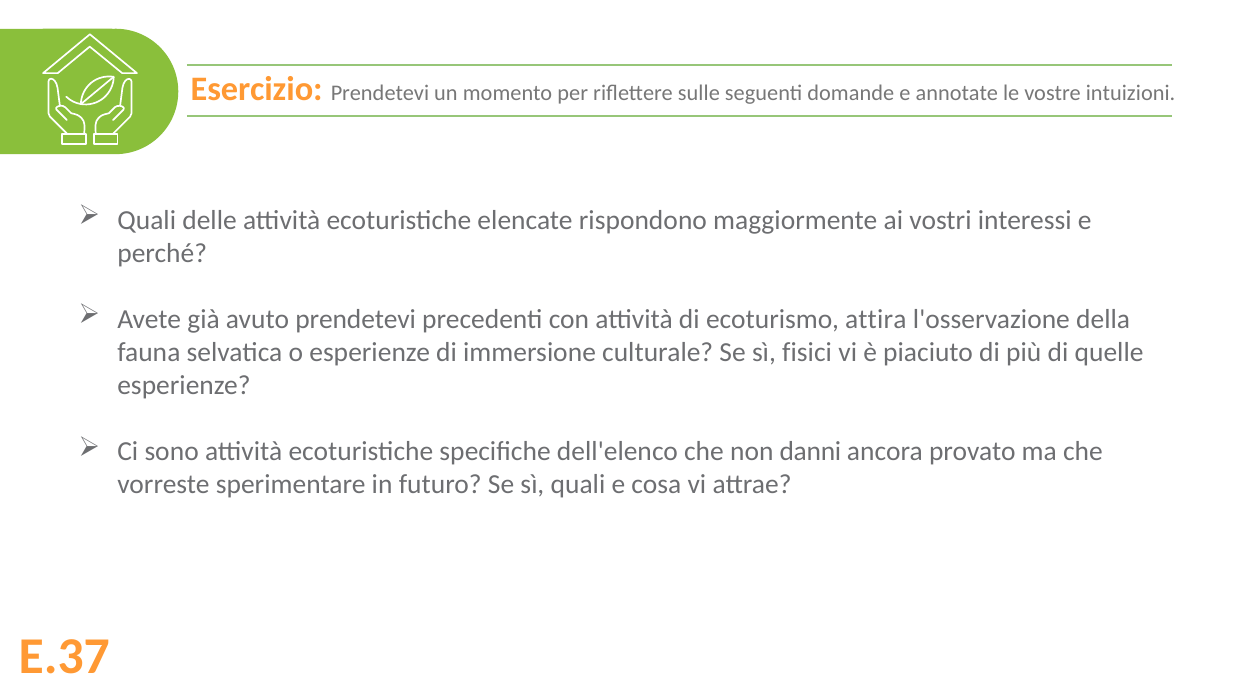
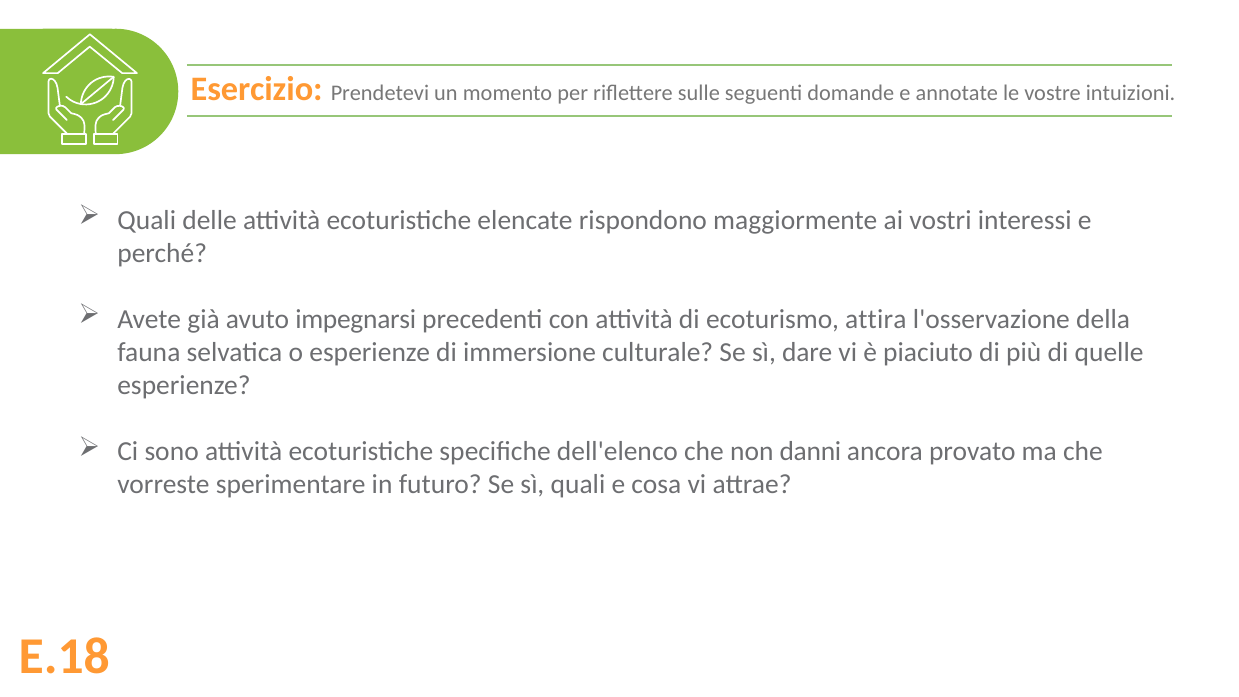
avuto prendetevi: prendetevi -> impegnarsi
fisici: fisici -> dare
E.37: E.37 -> E.18
